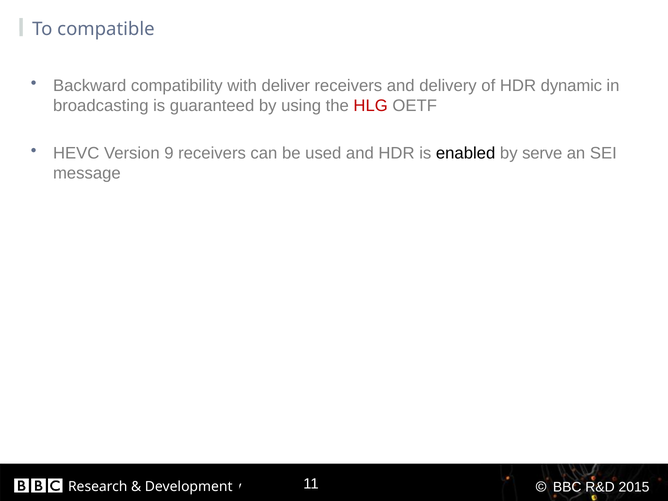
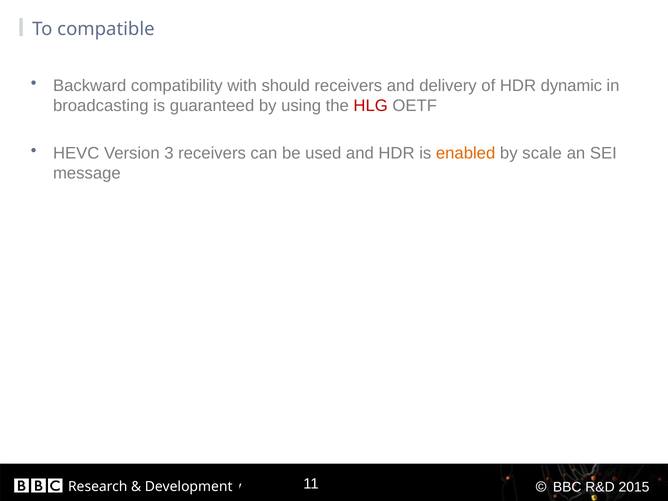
deliver: deliver -> should
9: 9 -> 3
enabled colour: black -> orange
serve: serve -> scale
